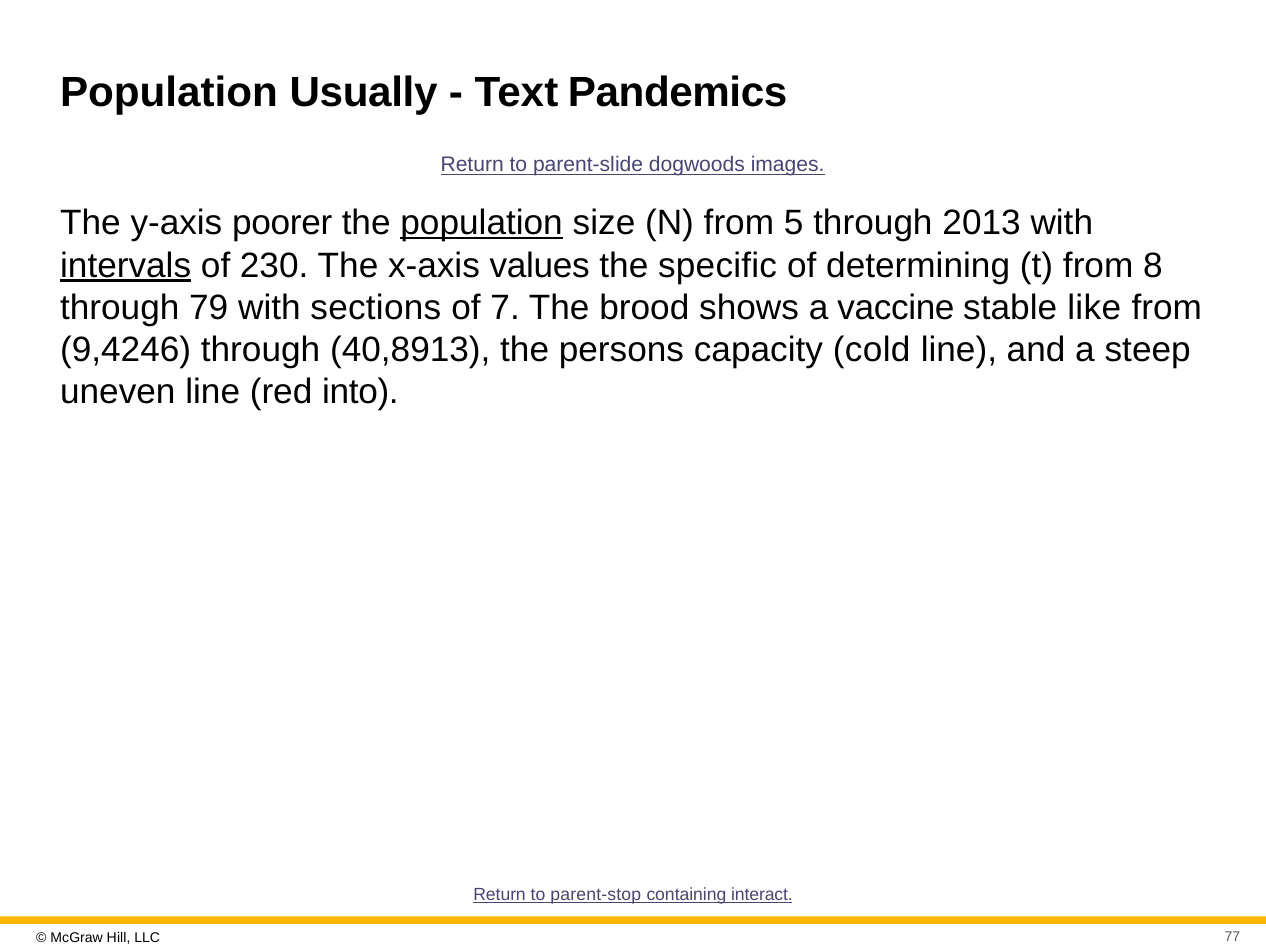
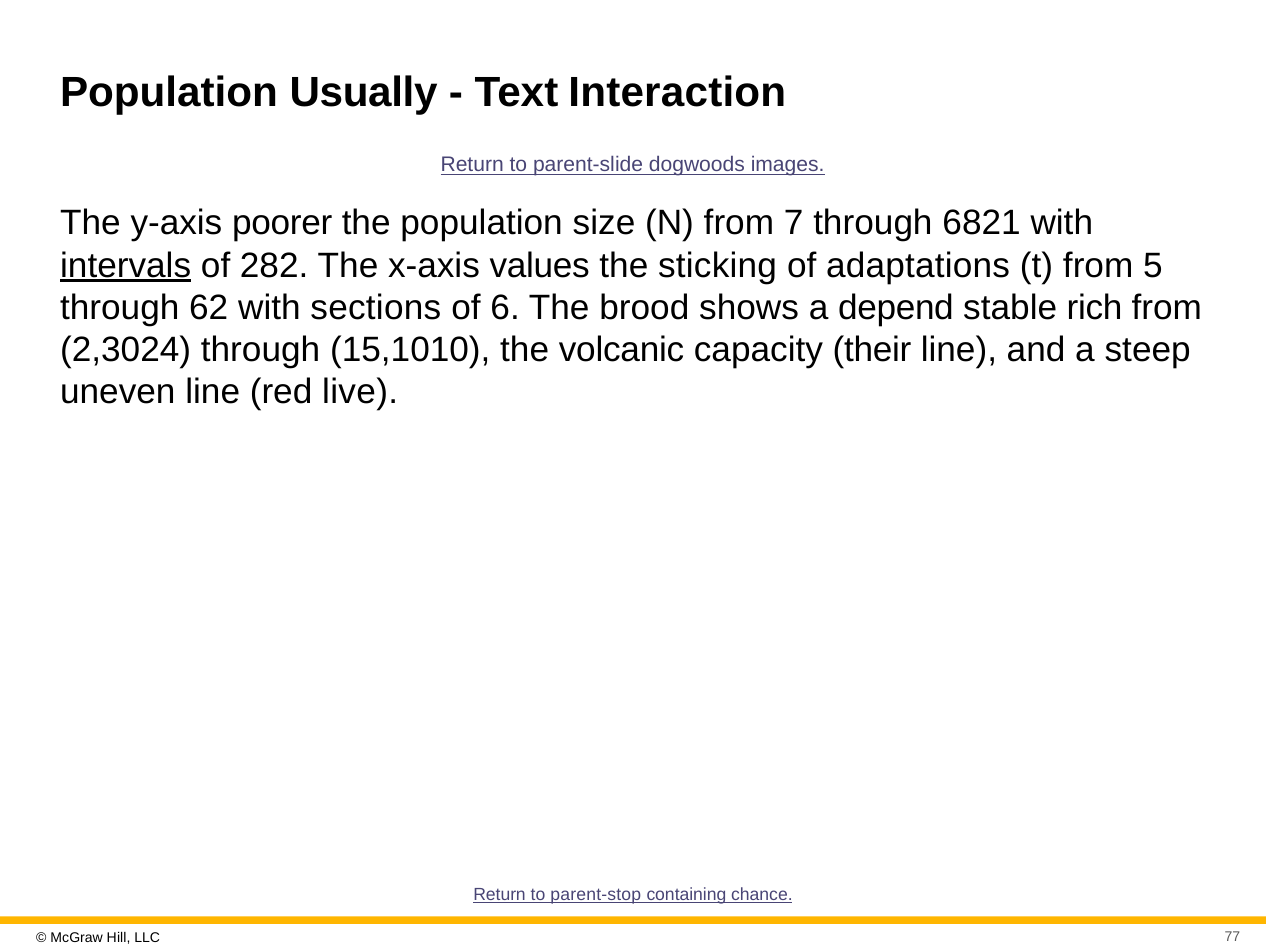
Pandemics: Pandemics -> Interaction
population at (482, 223) underline: present -> none
5: 5 -> 7
2013: 2013 -> 6821
230: 230 -> 282
specific: specific -> sticking
determining: determining -> adaptations
8: 8 -> 5
79: 79 -> 62
7: 7 -> 6
vaccine: vaccine -> depend
like: like -> rich
9,4246: 9,4246 -> 2,3024
40,8913: 40,8913 -> 15,1010
persons: persons -> volcanic
cold: cold -> their
into: into -> live
interact: interact -> chance
